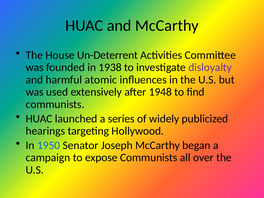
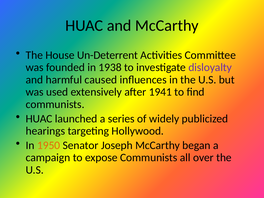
atomic: atomic -> caused
1948: 1948 -> 1941
1950 colour: blue -> orange
